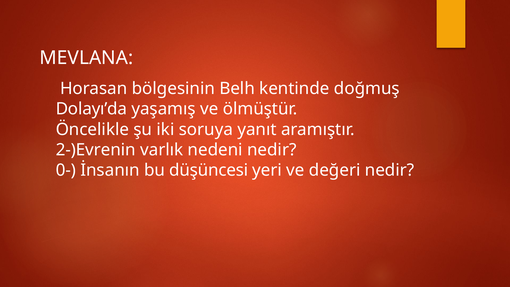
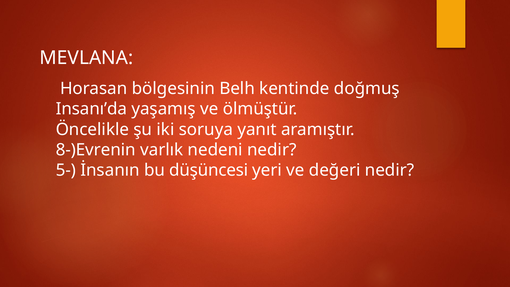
Dolayı’da: Dolayı’da -> Insanı’da
2-)Evrenin: 2-)Evrenin -> 8-)Evrenin
0-: 0- -> 5-
